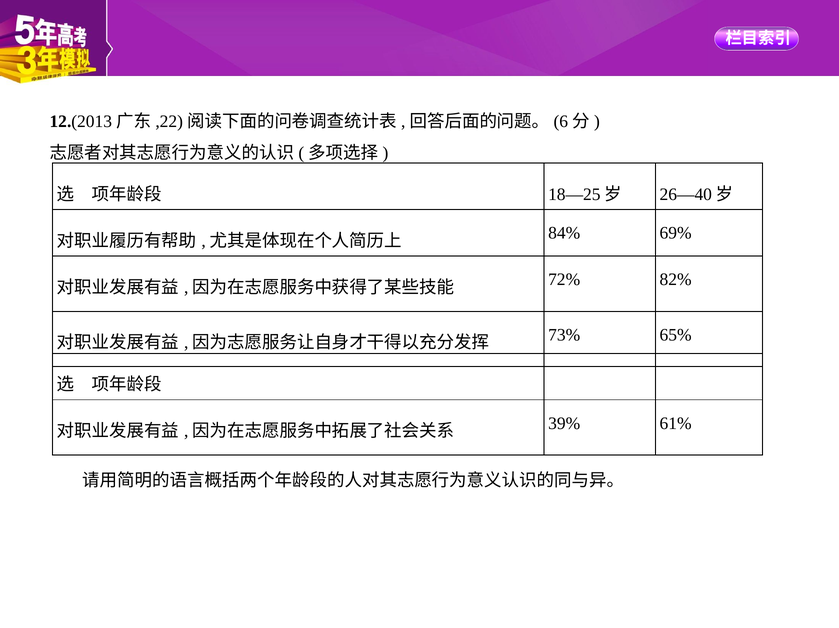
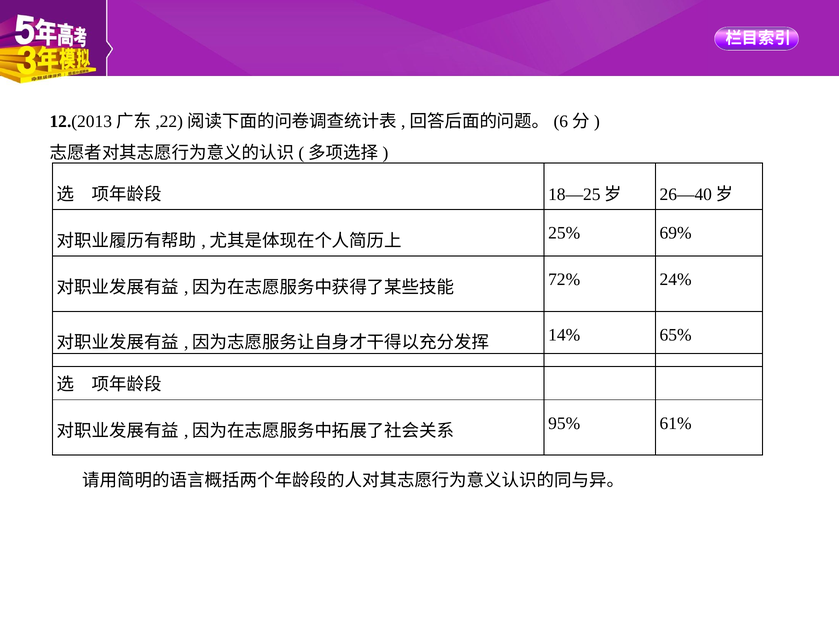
84%: 84% -> 25%
82%: 82% -> 24%
73%: 73% -> 14%
39%: 39% -> 95%
